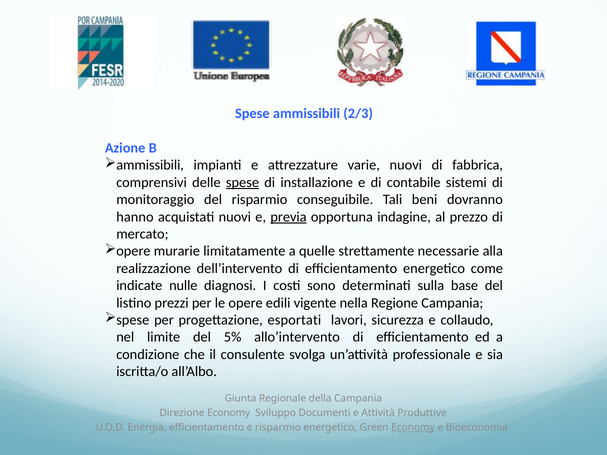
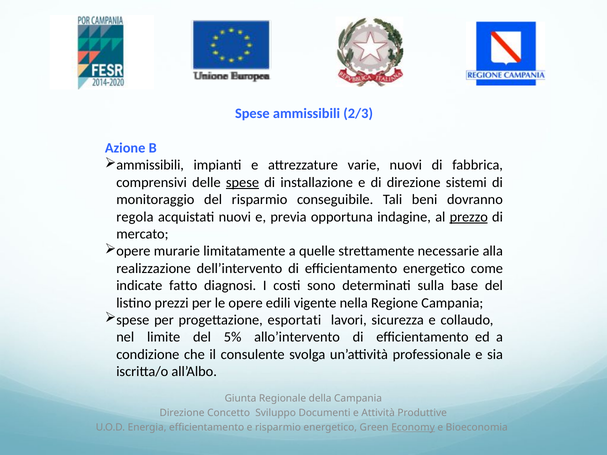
di contabile: contabile -> direzione
hanno: hanno -> regola
previa underline: present -> none
prezzo underline: none -> present
nulle: nulle -> fatto
Direzione Economy: Economy -> Concetto
